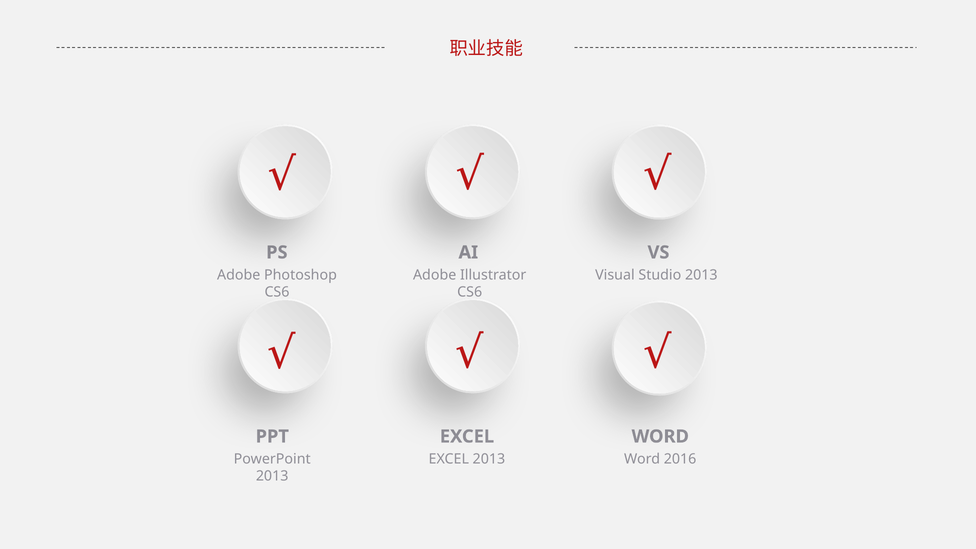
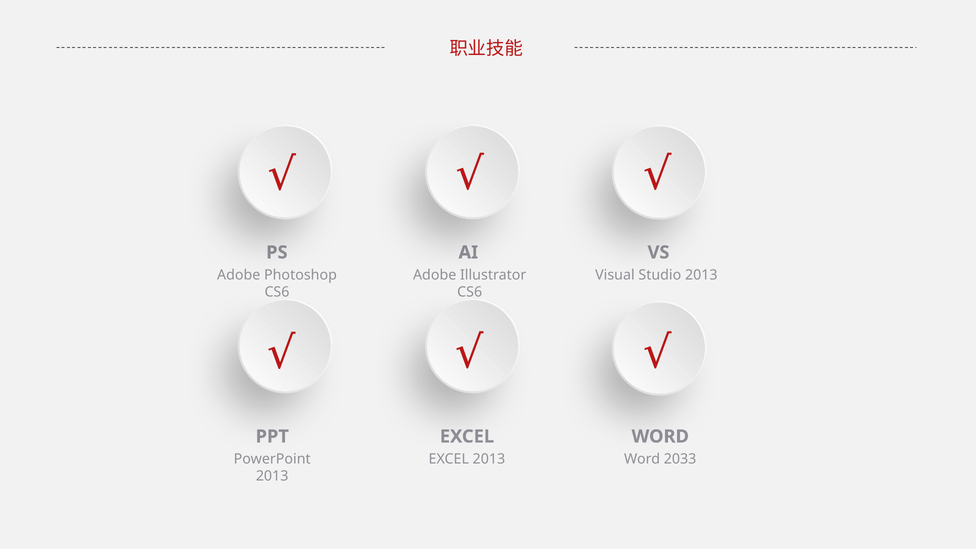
2016: 2016 -> 2033
